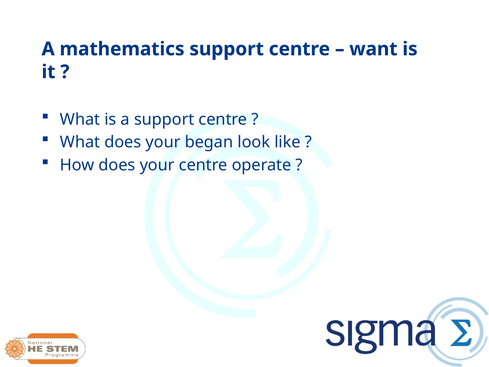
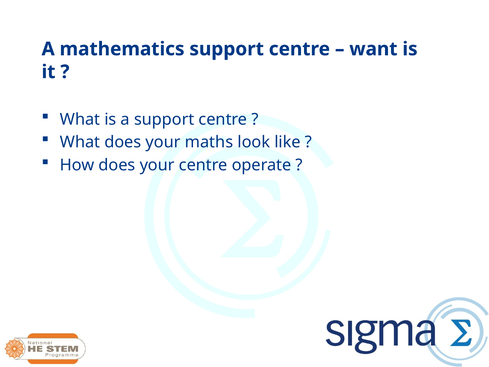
began: began -> maths
